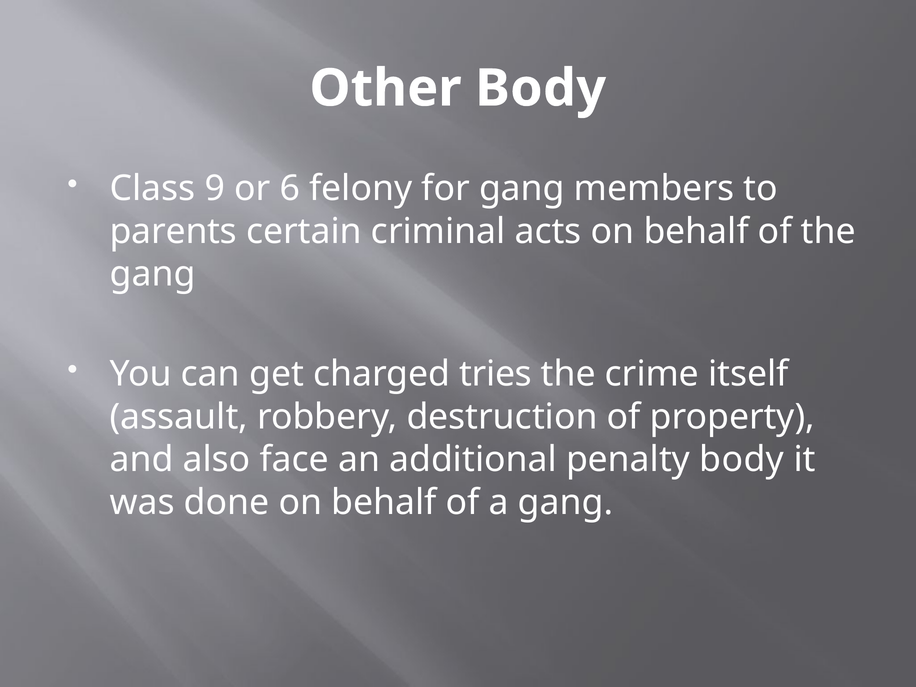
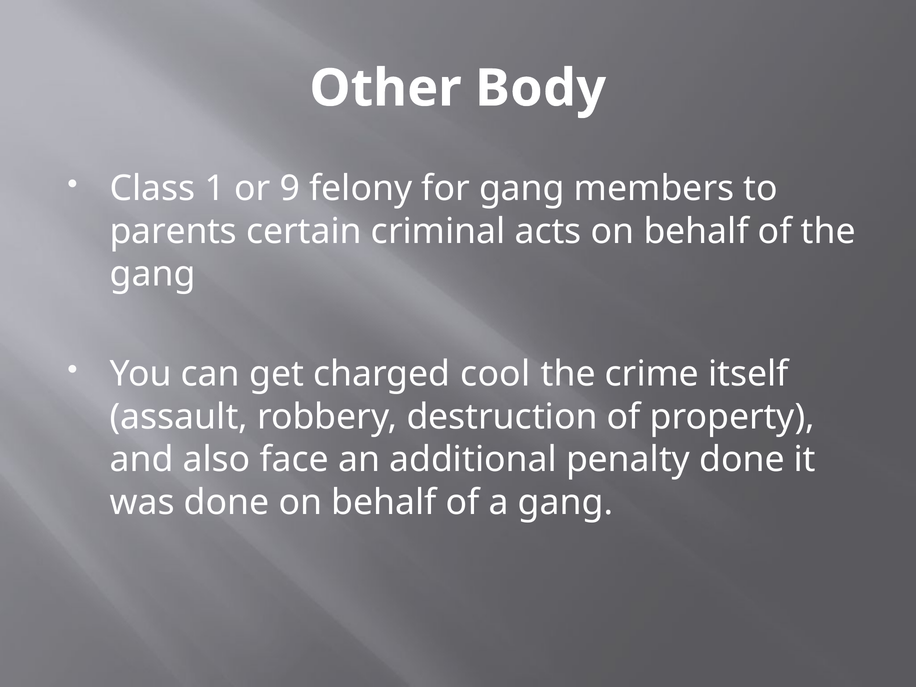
9: 9 -> 1
6: 6 -> 9
tries: tries -> cool
penalty body: body -> done
